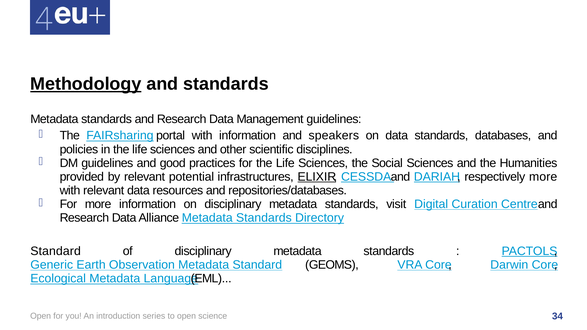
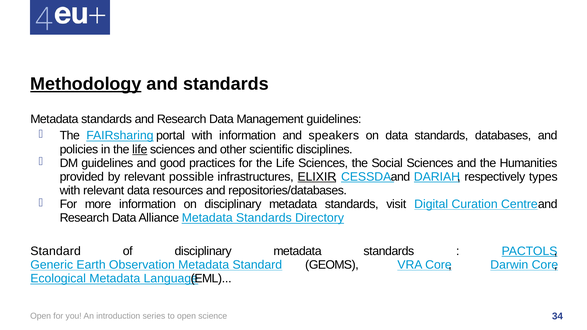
life at (140, 149) underline: none -> present
potential: potential -> possible
respectively more: more -> types
